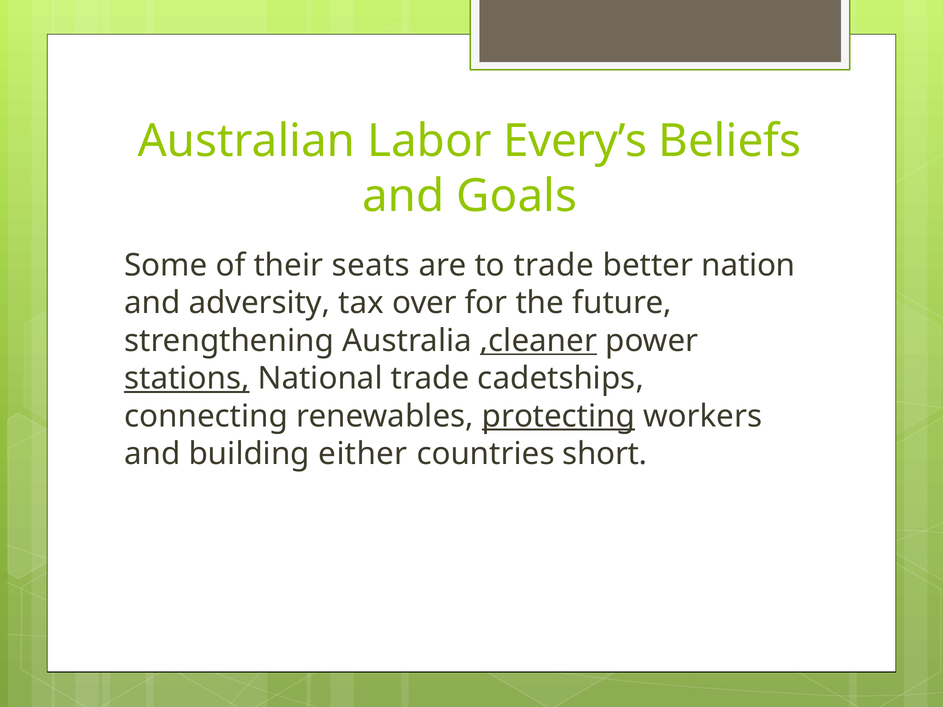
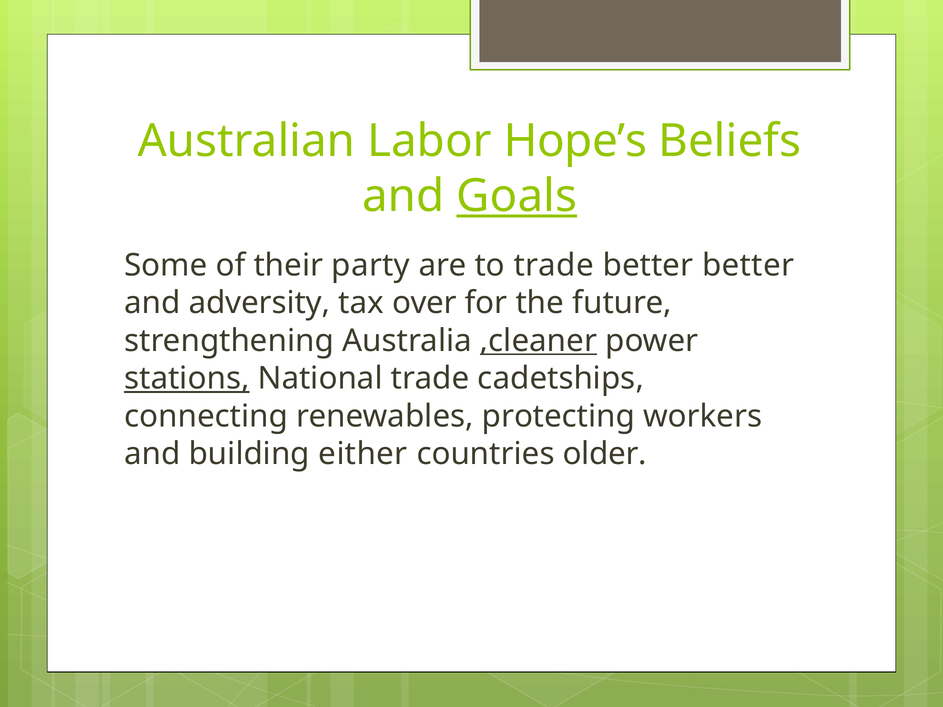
Every’s: Every’s -> Hope’s
Goals underline: none -> present
seats: seats -> party
better nation: nation -> better
protecting underline: present -> none
short: short -> older
